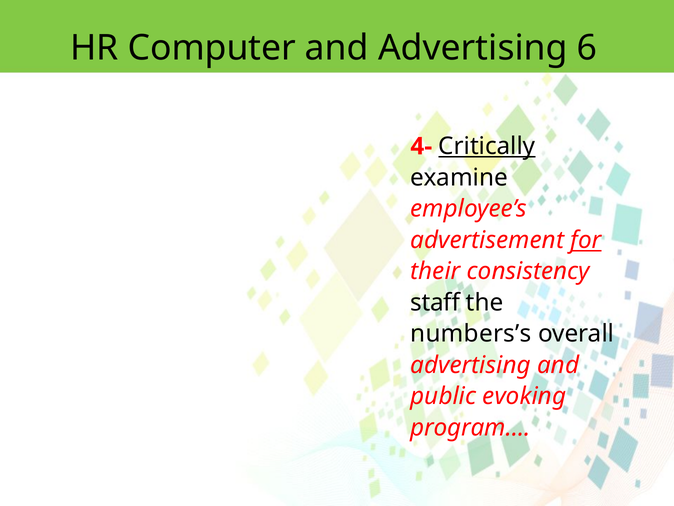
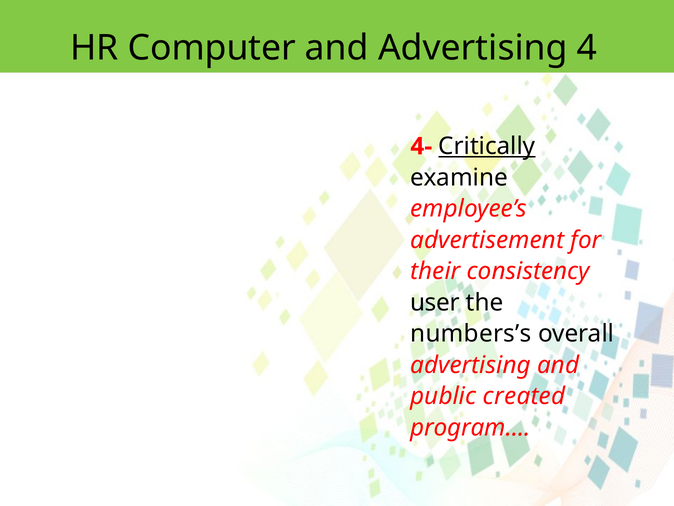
6: 6 -> 4
for underline: present -> none
staff: staff -> user
evoking: evoking -> created
